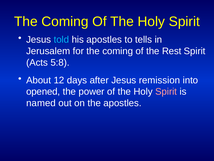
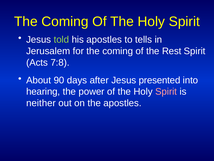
told colour: light blue -> light green
5:8: 5:8 -> 7:8
12: 12 -> 90
remission: remission -> presented
opened: opened -> hearing
named: named -> neither
